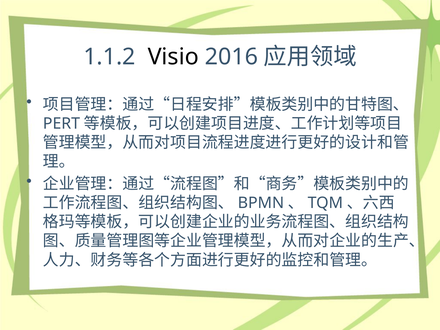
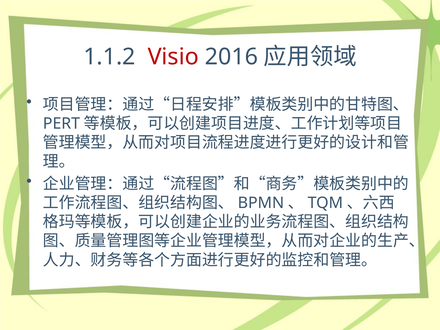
Visio colour: black -> red
